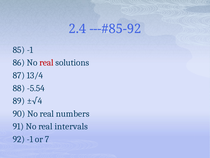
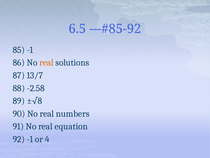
2.4: 2.4 -> 6.5
real at (46, 62) colour: red -> orange
13/4: 13/4 -> 13/7
-5.54: -5.54 -> -2.58
±√4: ±√4 -> ±√8
intervals: intervals -> equation
7: 7 -> 4
